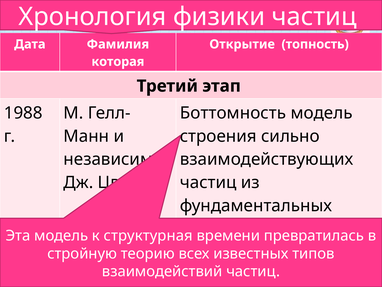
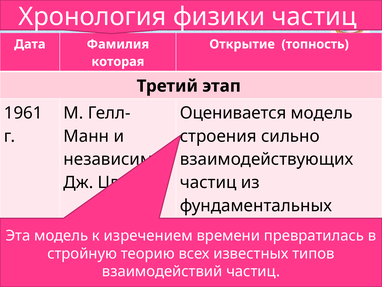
1988: 1988 -> 1961
Боттомность: Боттомность -> Оценивается
структурная: структурная -> изречением
